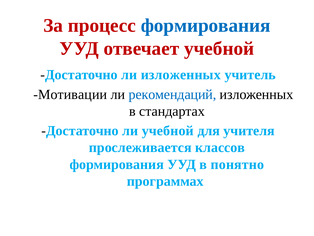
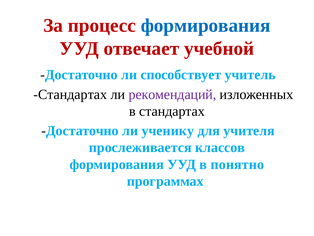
ли изложенных: изложенных -> способствует
Мотивации at (70, 94): Мотивации -> Стандартах
рекомендаций colour: blue -> purple
ли учебной: учебной -> ученику
